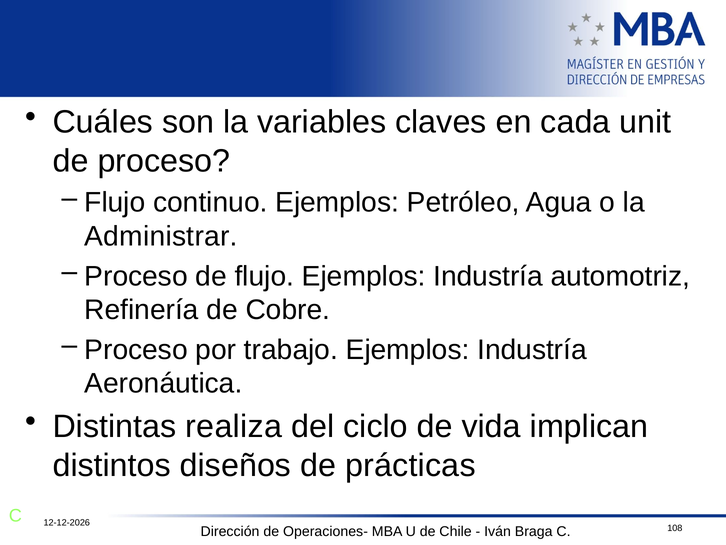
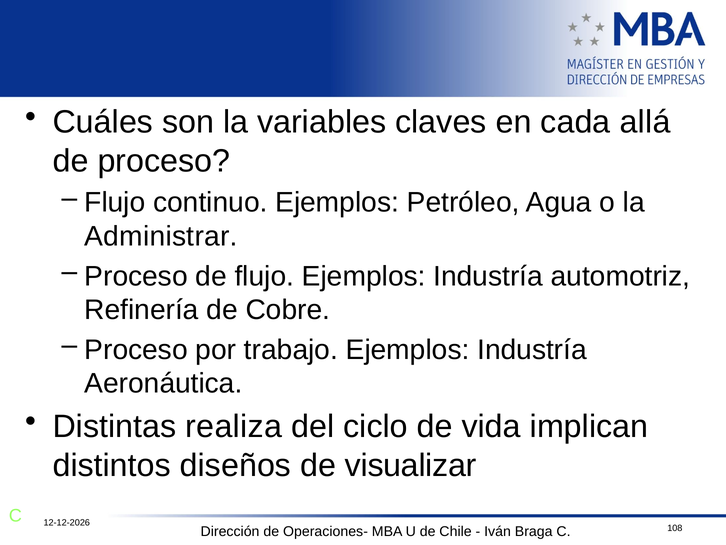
unit: unit -> allá
prácticas: prácticas -> visualizar
